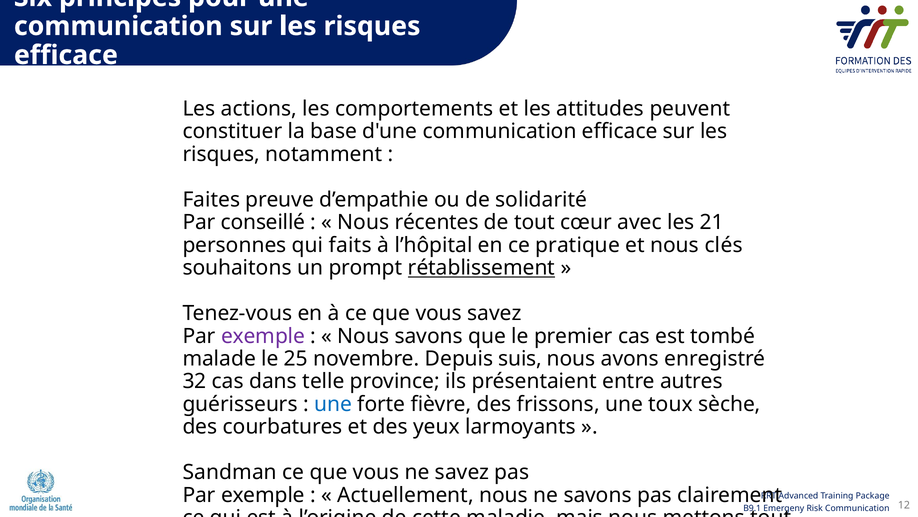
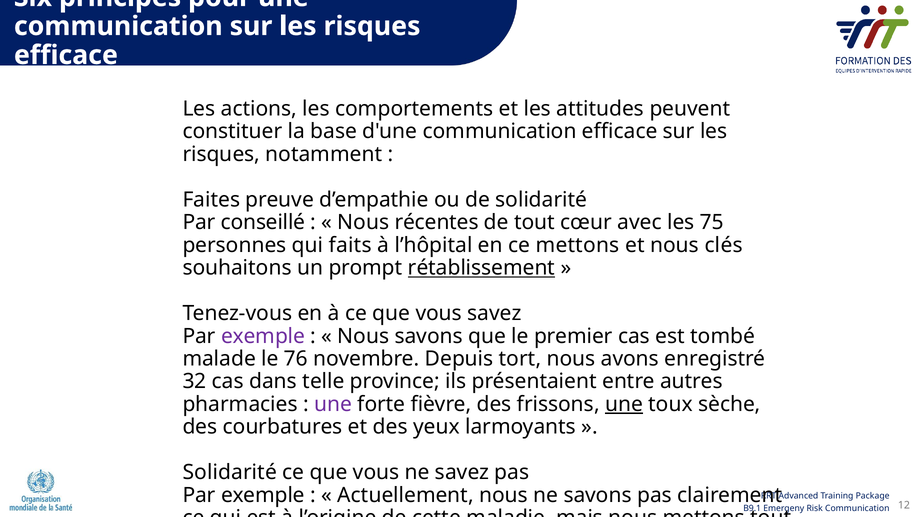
21: 21 -> 75
ce pratique: pratique -> mettons
25: 25 -> 76
suis: suis -> tort
guérisseurs: guérisseurs -> pharmacies
une at (333, 404) colour: blue -> purple
une at (624, 404) underline: none -> present
Sandman at (230, 472): Sandman -> Solidarité
